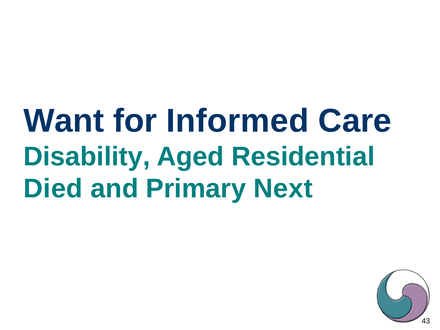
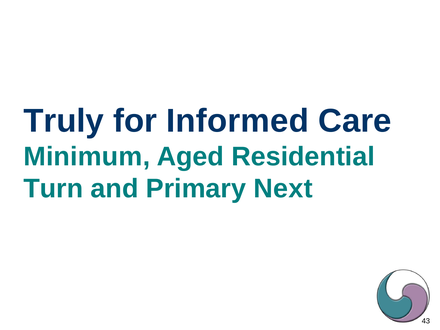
Want: Want -> Truly
Disability: Disability -> Minimum
Died: Died -> Turn
